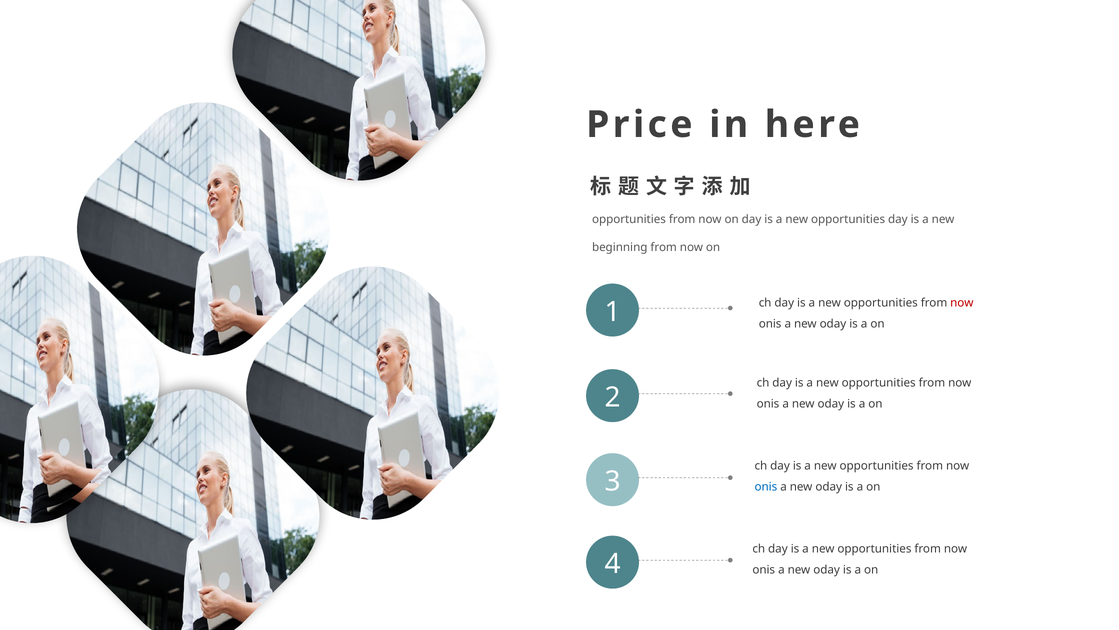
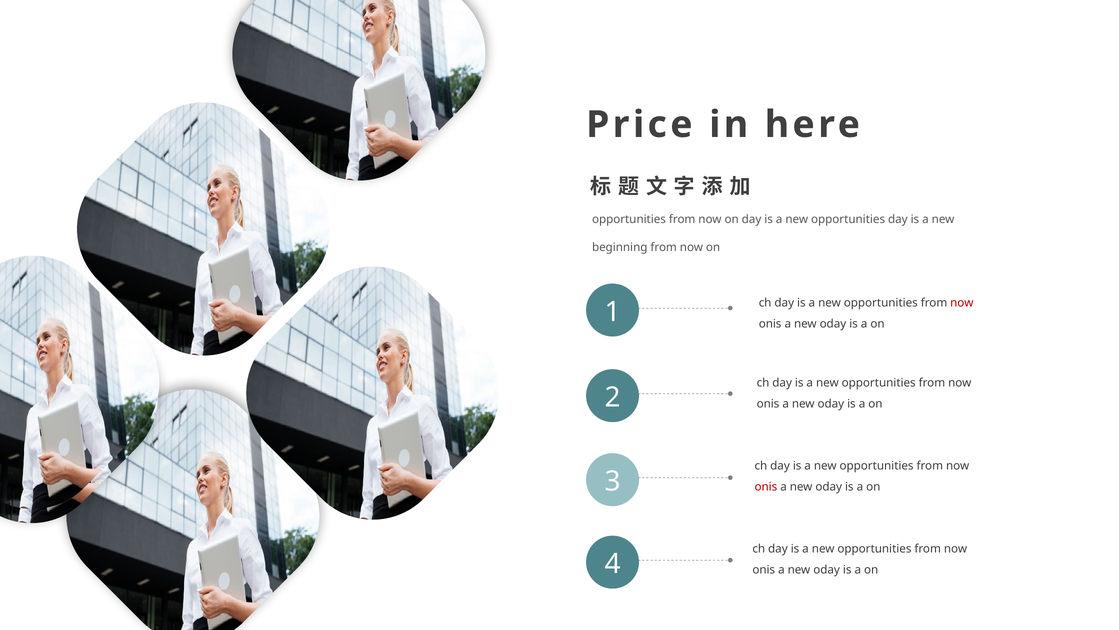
onis at (766, 487) colour: blue -> red
